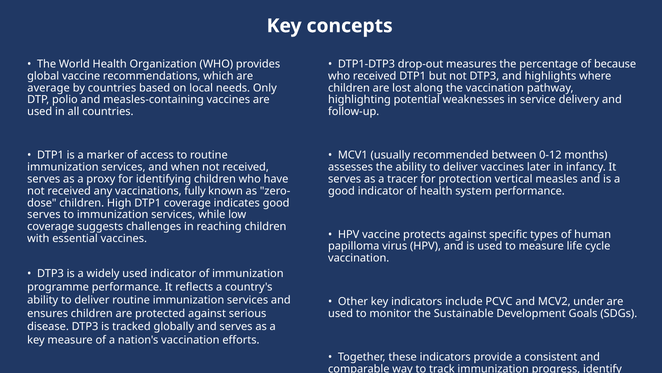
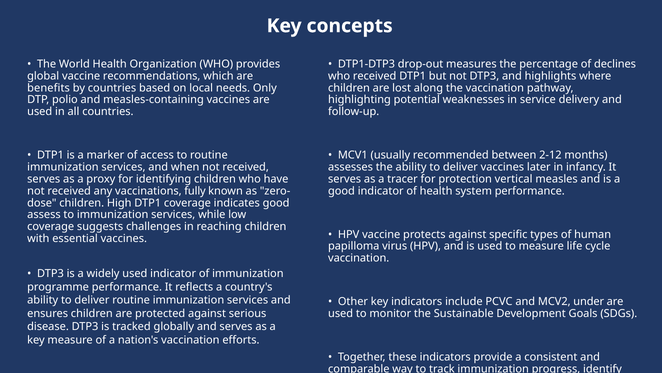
because: because -> declines
average: average -> benefits
0-12: 0-12 -> 2-12
serves at (44, 214): serves -> assess
